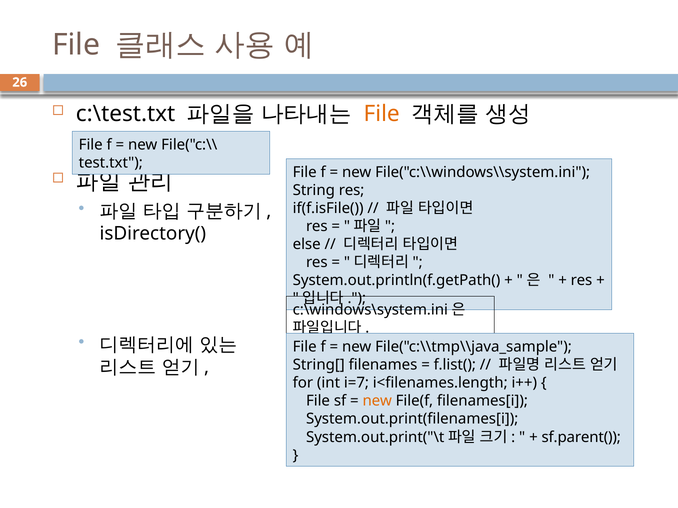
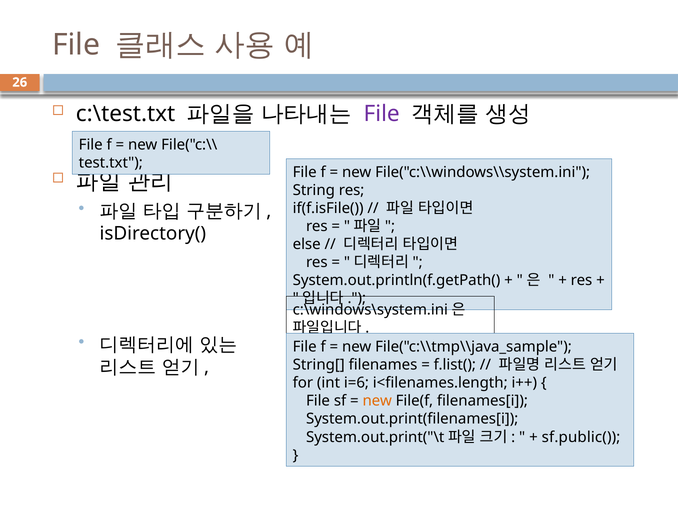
File at (382, 114) colour: orange -> purple
i=7: i=7 -> i=6
sf.parent(: sf.parent( -> sf.public(
